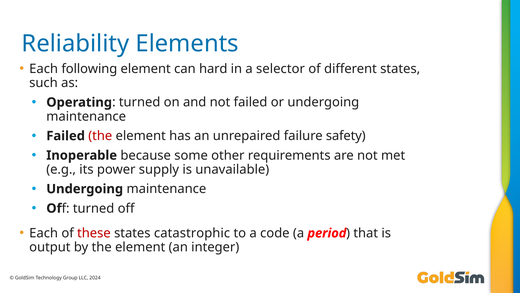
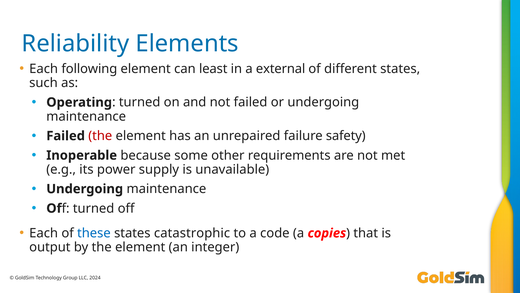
hard: hard -> least
selector: selector -> external
these colour: red -> blue
period: period -> copies
